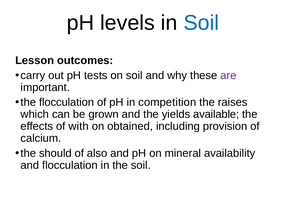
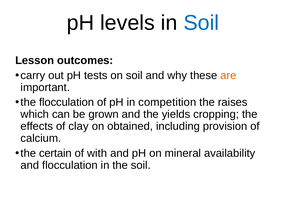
are colour: purple -> orange
available: available -> cropping
with: with -> clay
should: should -> certain
also: also -> with
